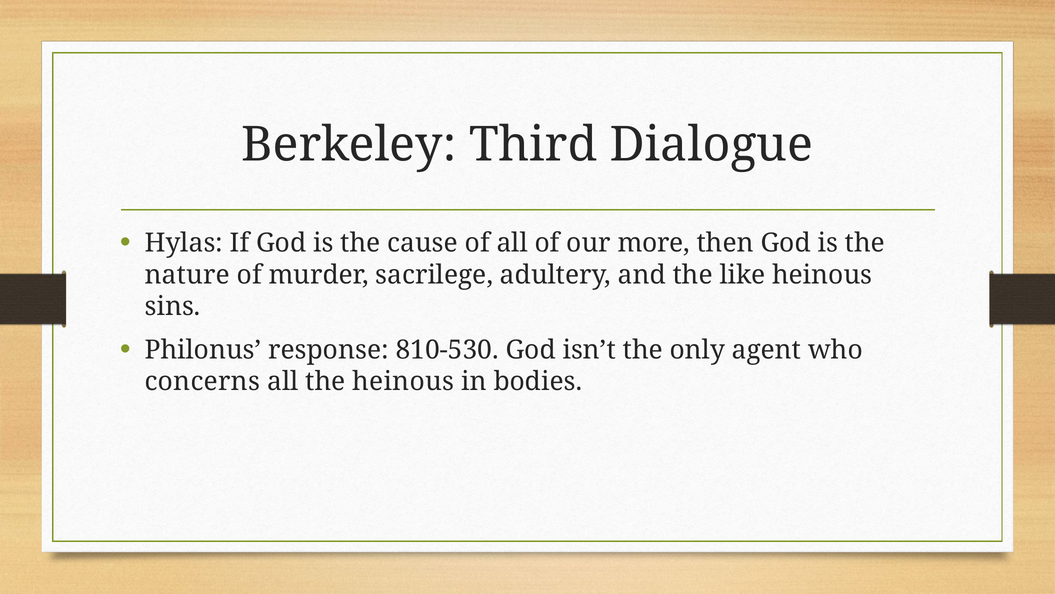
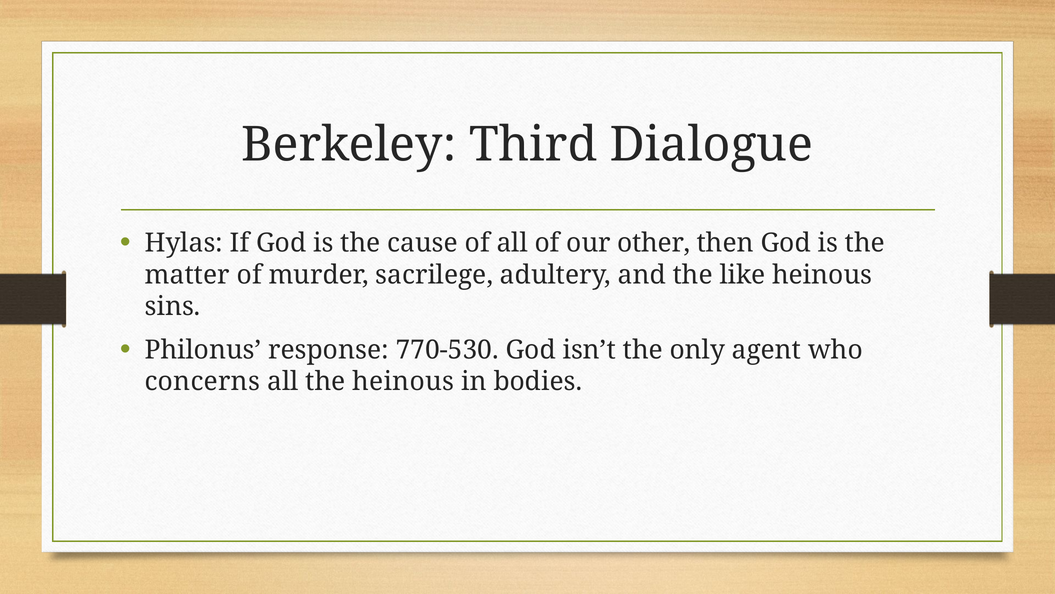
more: more -> other
nature: nature -> matter
810-530: 810-530 -> 770-530
